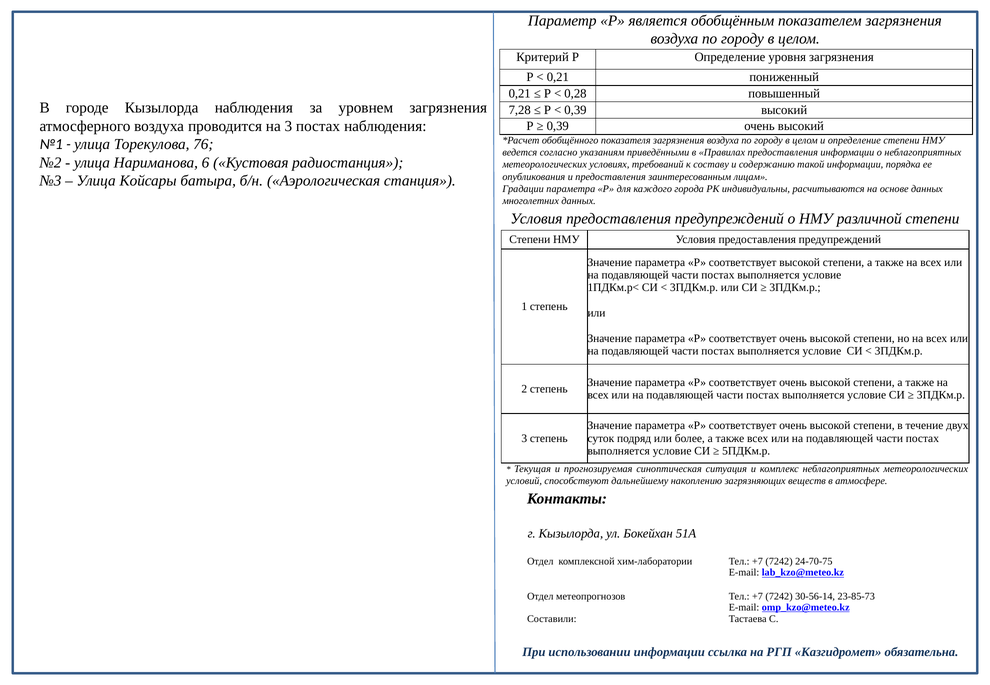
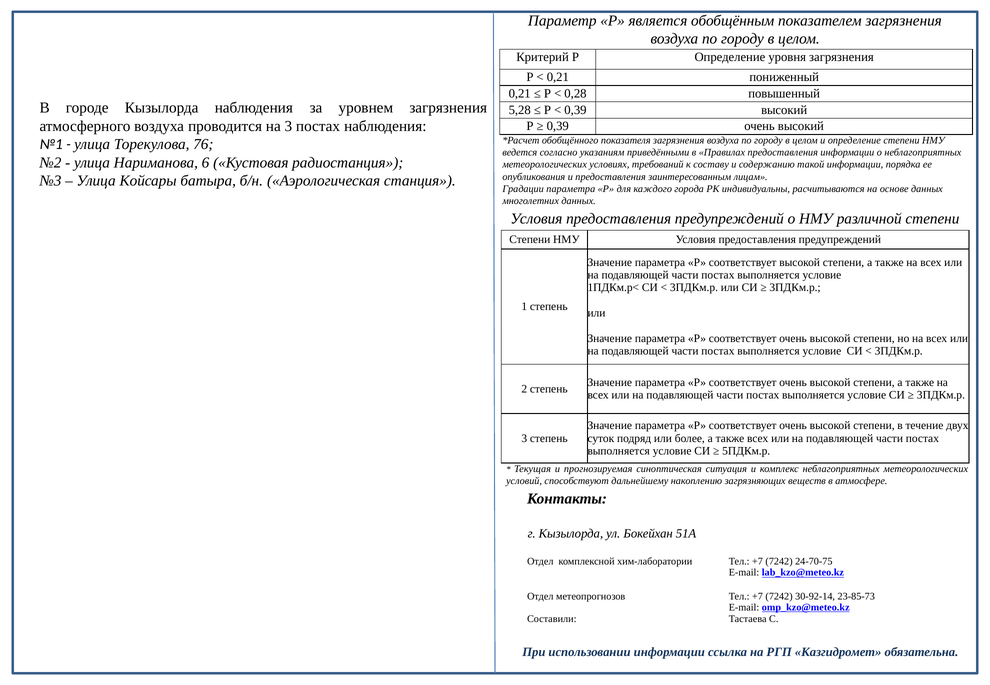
7,28: 7,28 -> 5,28
30-56-14: 30-56-14 -> 30-92-14
